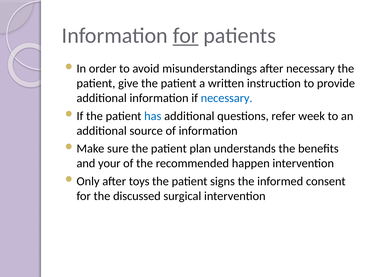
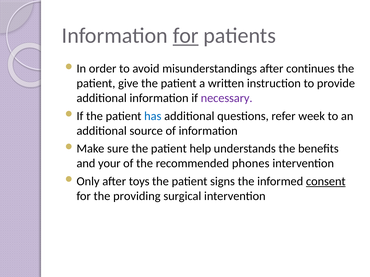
after necessary: necessary -> continues
necessary at (227, 98) colour: blue -> purple
plan: plan -> help
happen: happen -> phones
consent underline: none -> present
discussed: discussed -> providing
